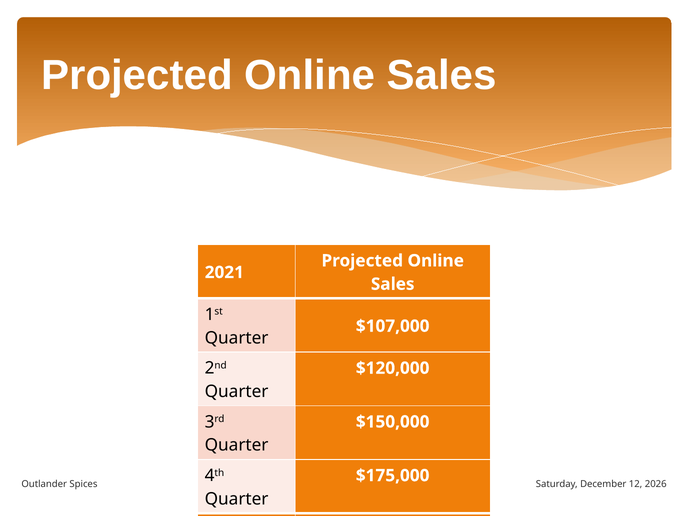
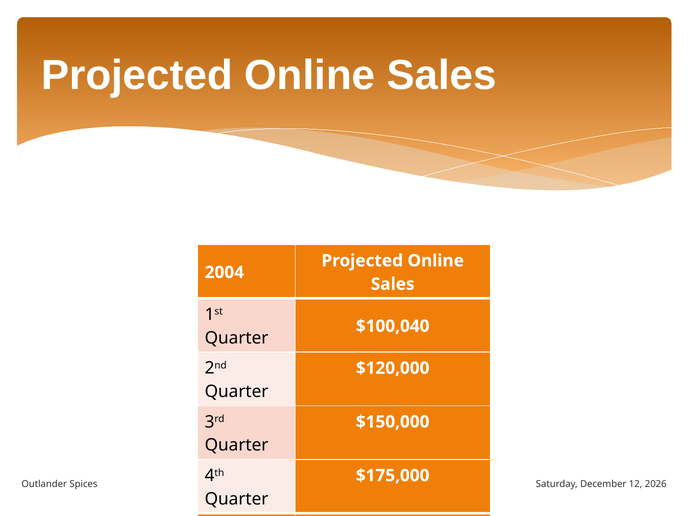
2021: 2021 -> 2004
$107,000: $107,000 -> $100,040
